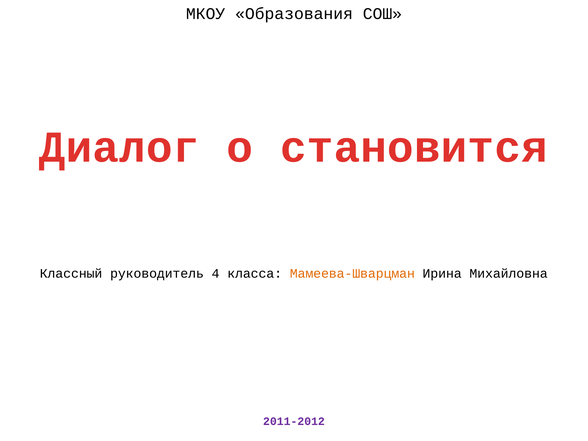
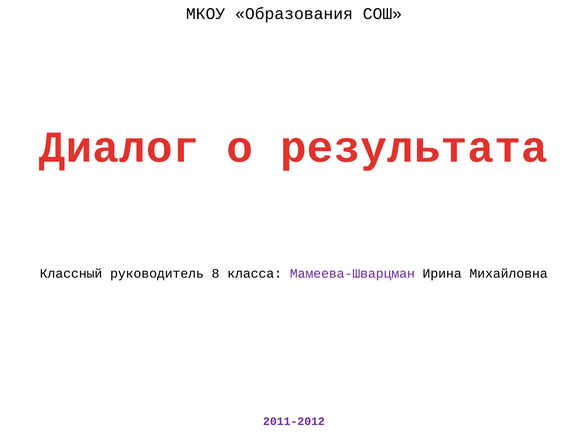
становится: становится -> результата
4: 4 -> 8
Мамеева-Шварцман colour: orange -> purple
